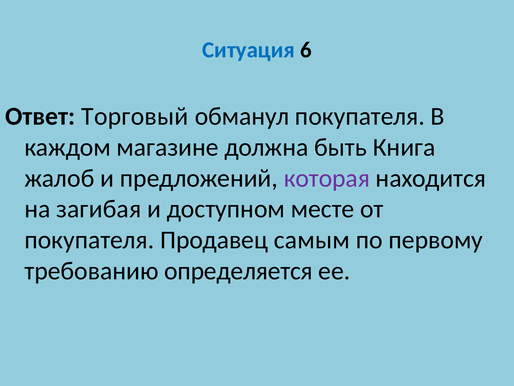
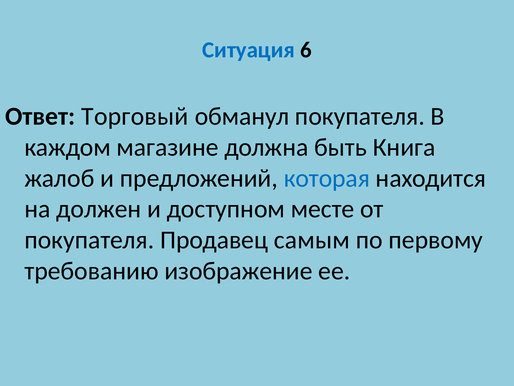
которая colour: purple -> blue
загибая: загибая -> должен
определяется: определяется -> изображение
